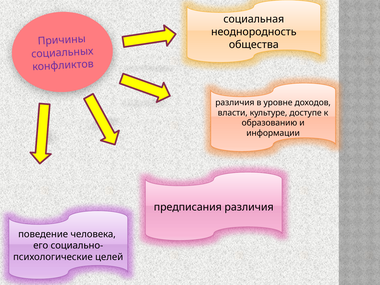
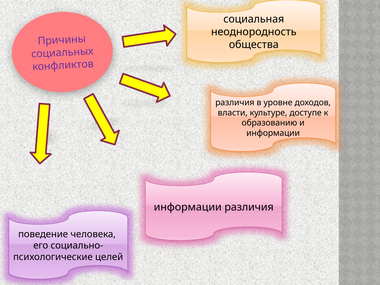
предписания at (188, 207): предписания -> информации
